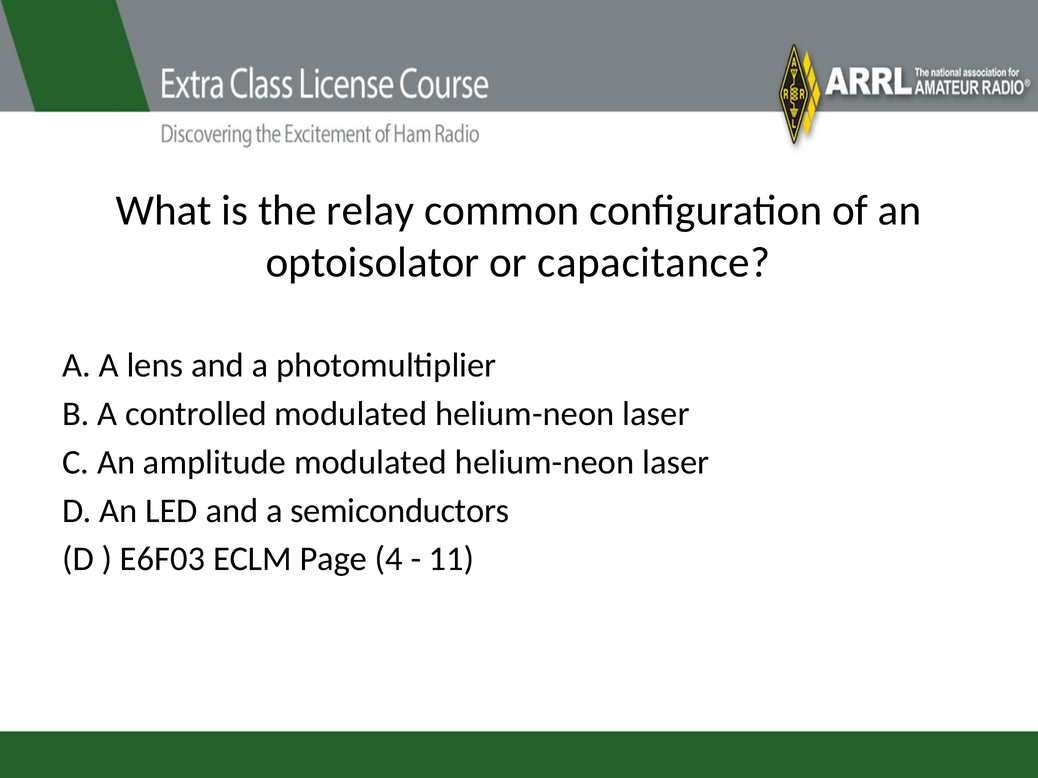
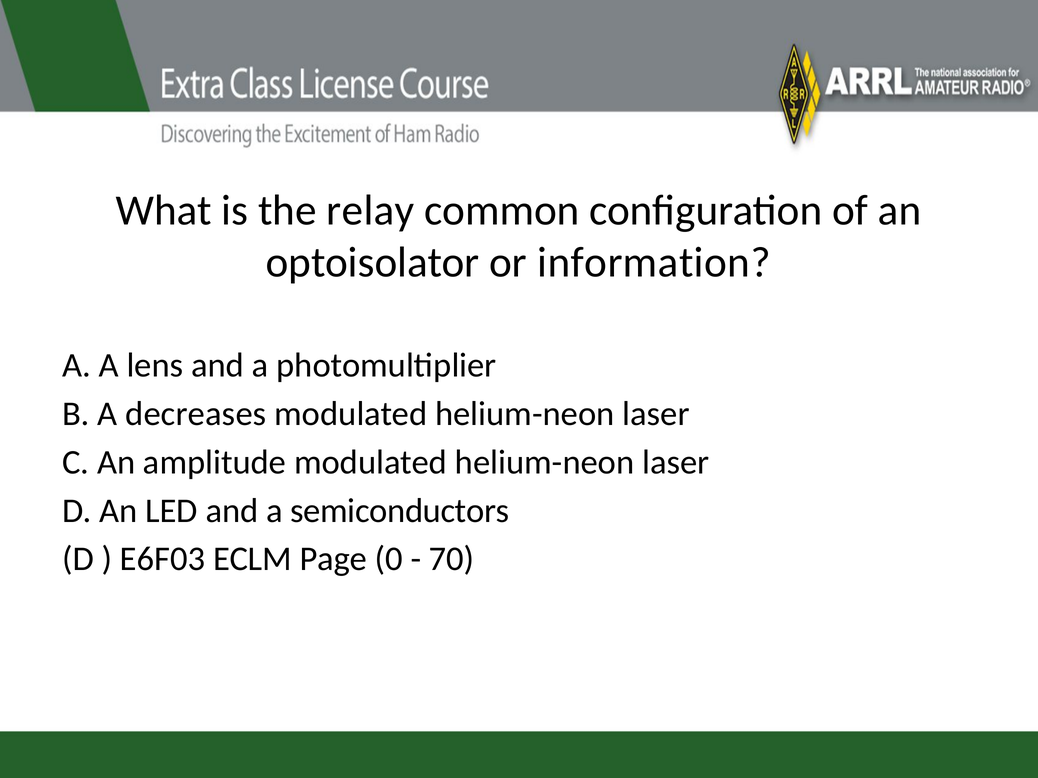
capacitance: capacitance -> information
controlled: controlled -> decreases
4: 4 -> 0
11: 11 -> 70
